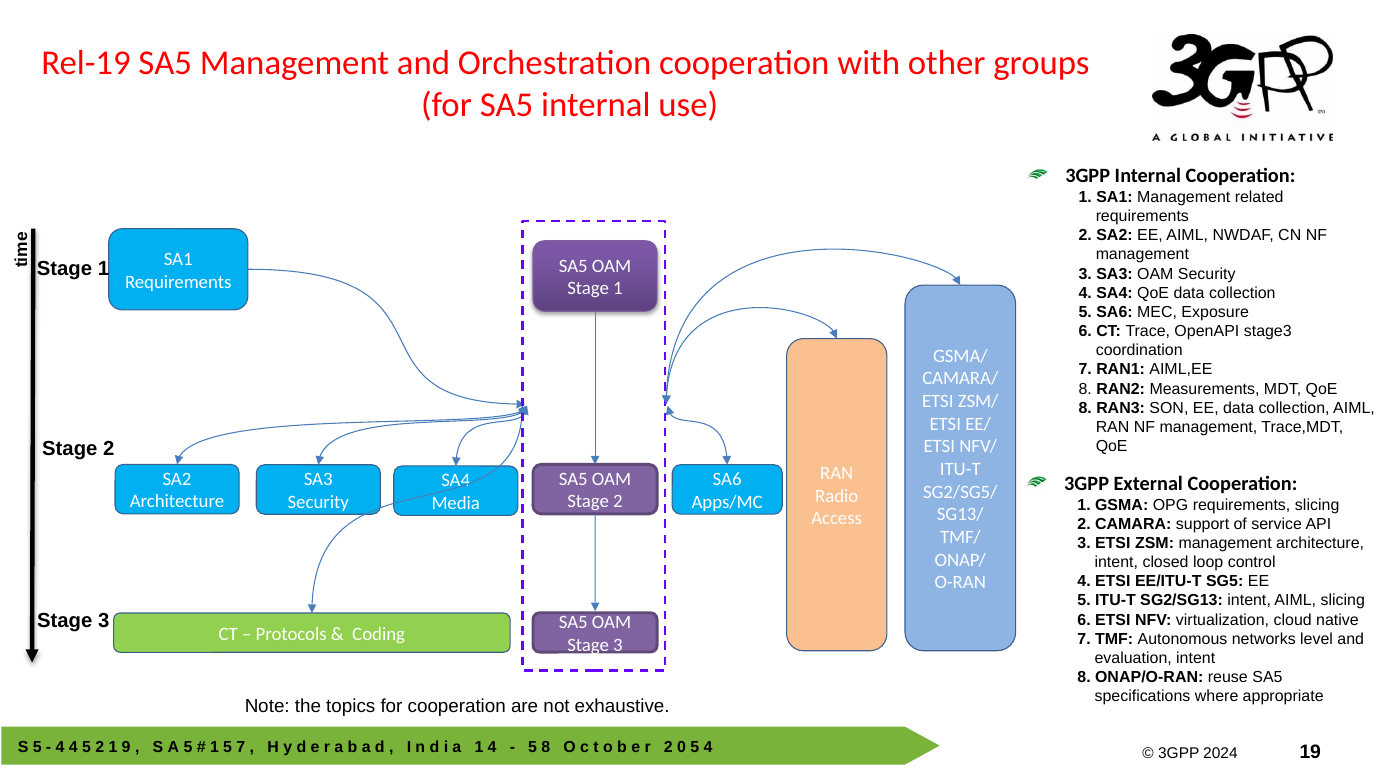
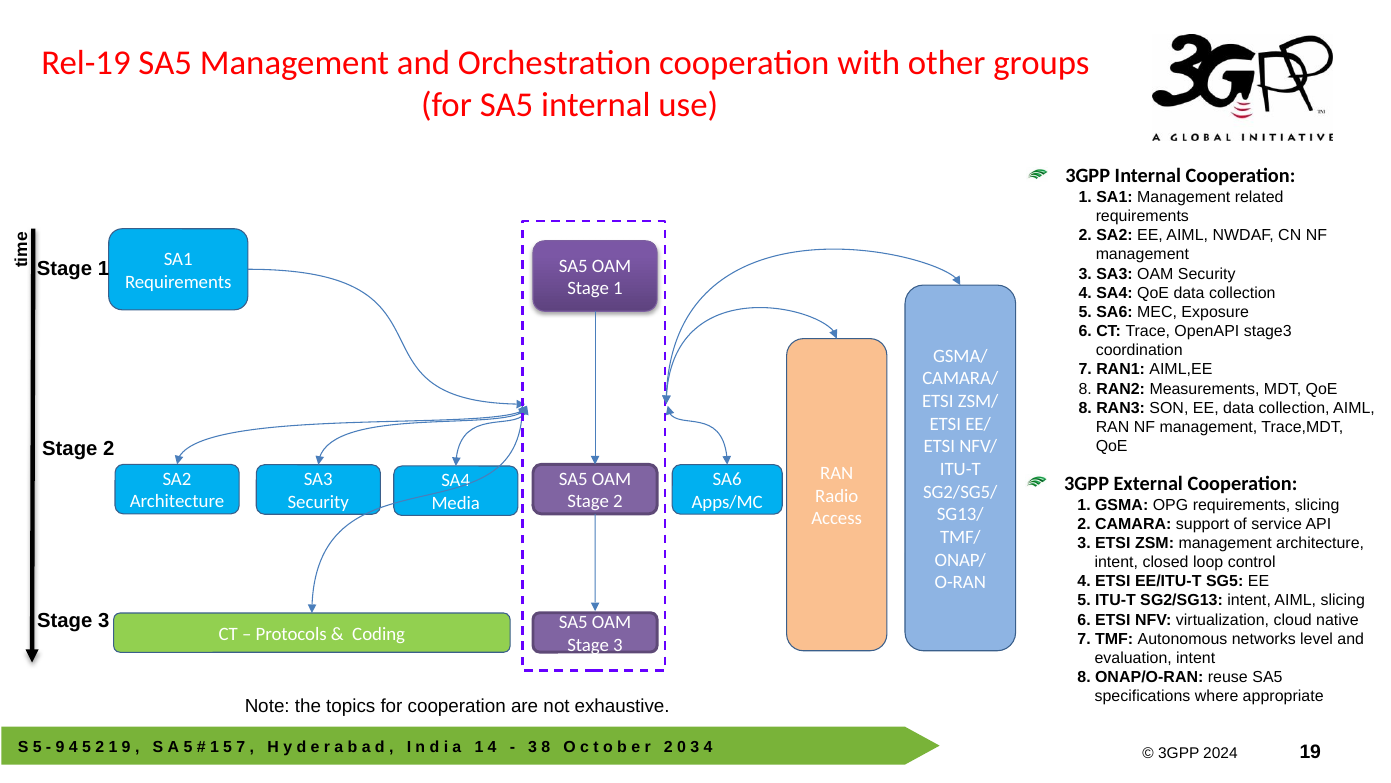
4 at (60, 747): 4 -> 9
5 at (533, 747): 5 -> 3
5 at (695, 747): 5 -> 3
